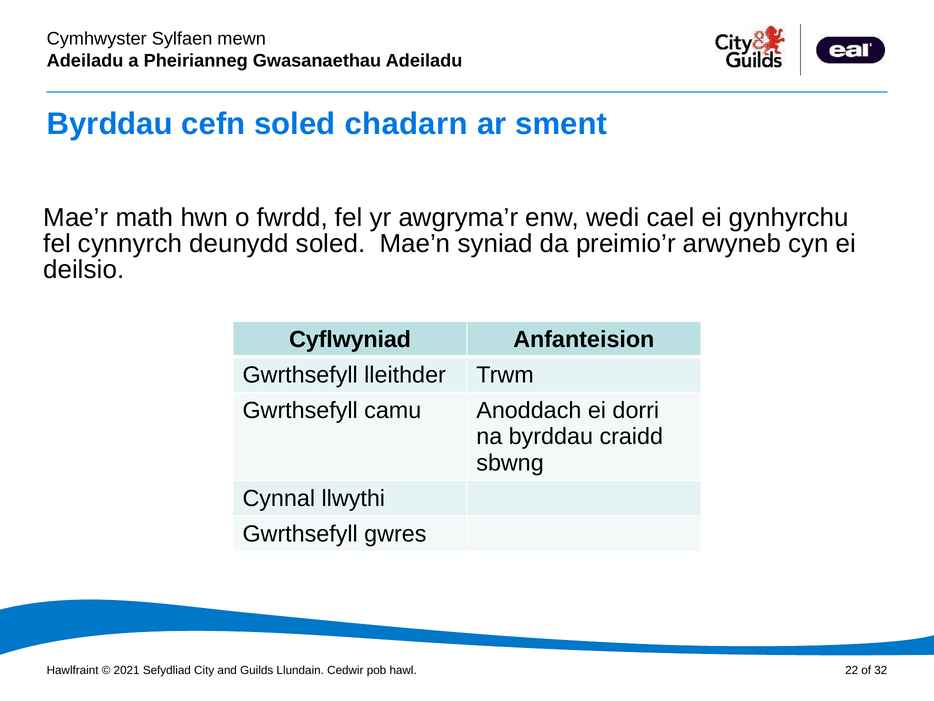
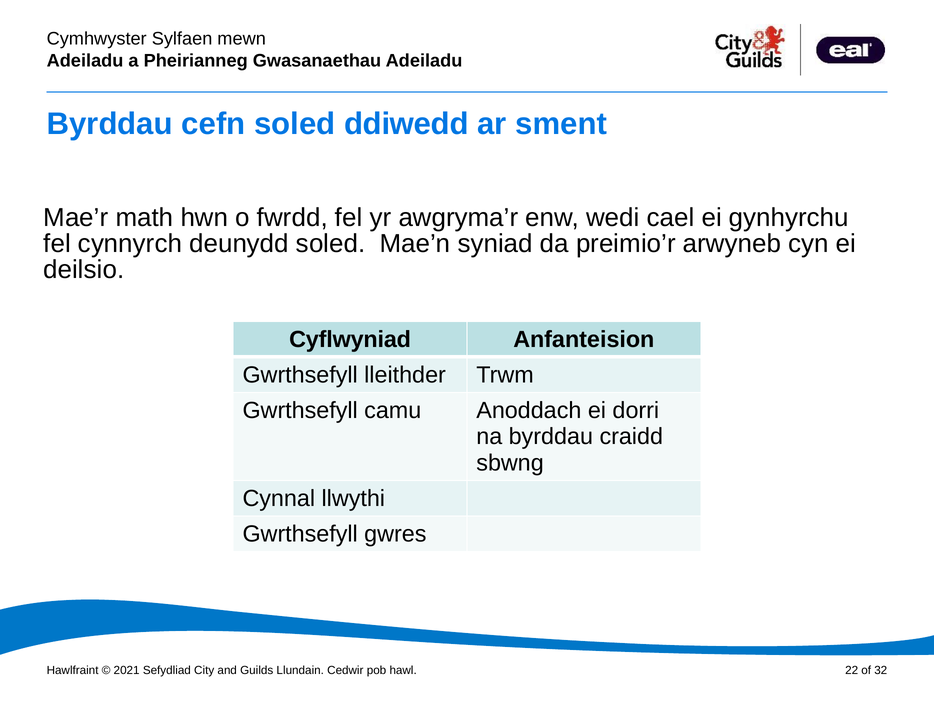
chadarn: chadarn -> ddiwedd
